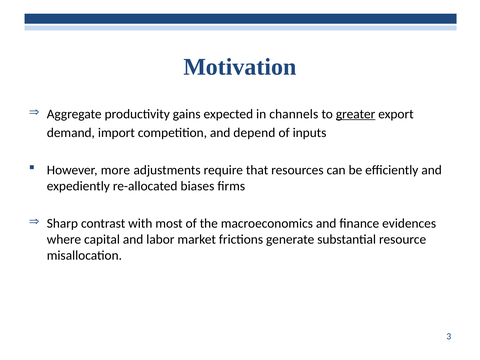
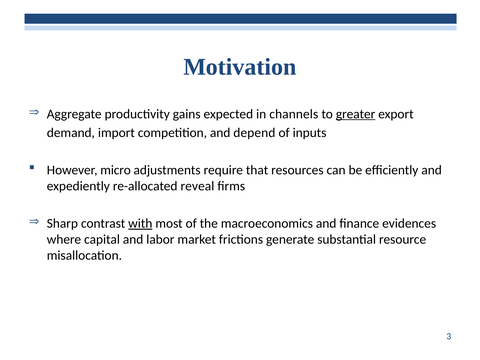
more: more -> micro
biases: biases -> reveal
with underline: none -> present
